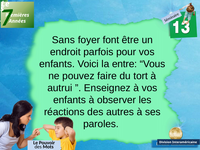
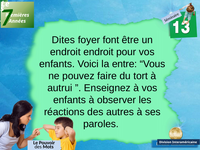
Sans: Sans -> Dites
endroit parfois: parfois -> endroit
